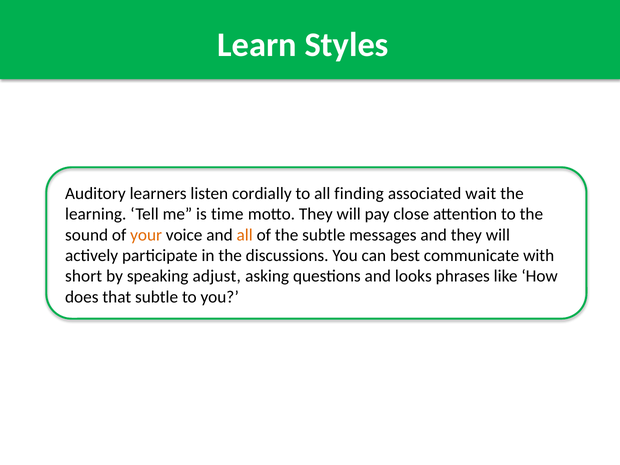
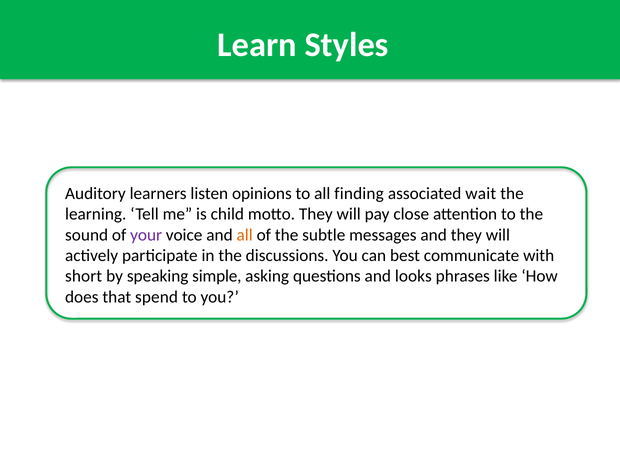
cordially: cordially -> opinions
time: time -> child
your colour: orange -> purple
adjust: adjust -> simple
that subtle: subtle -> spend
